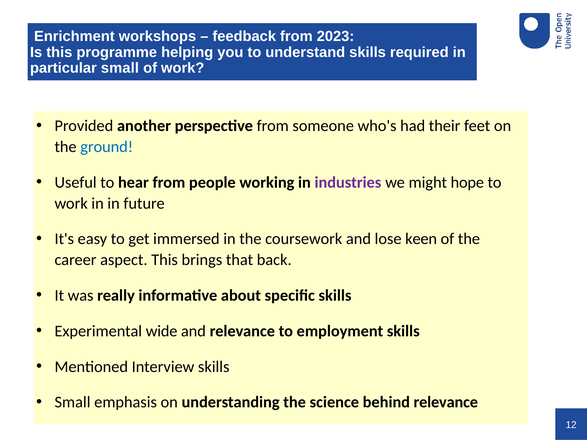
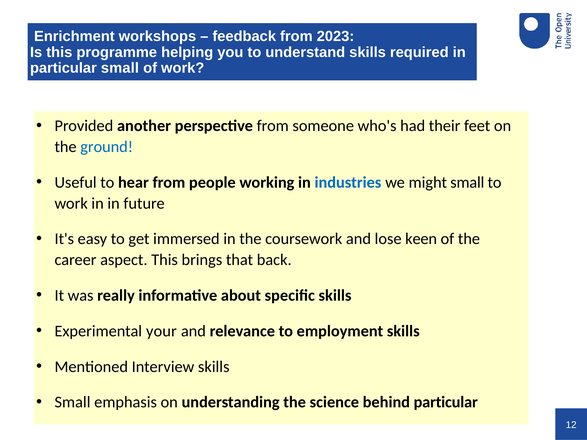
industries colour: purple -> blue
might hope: hope -> small
wide: wide -> your
behind relevance: relevance -> particular
